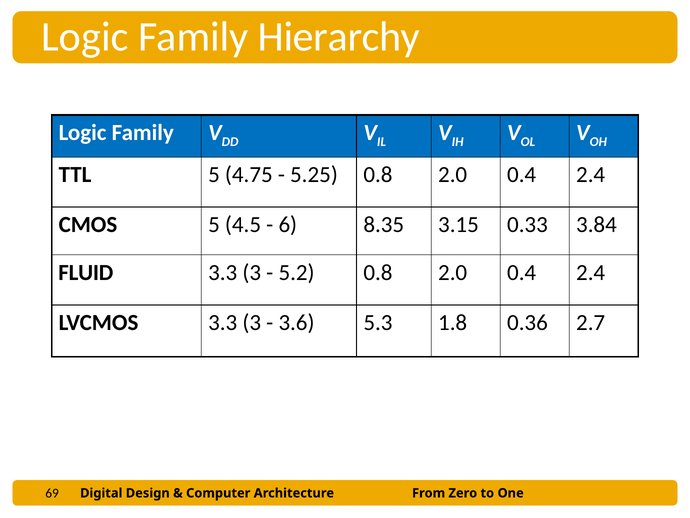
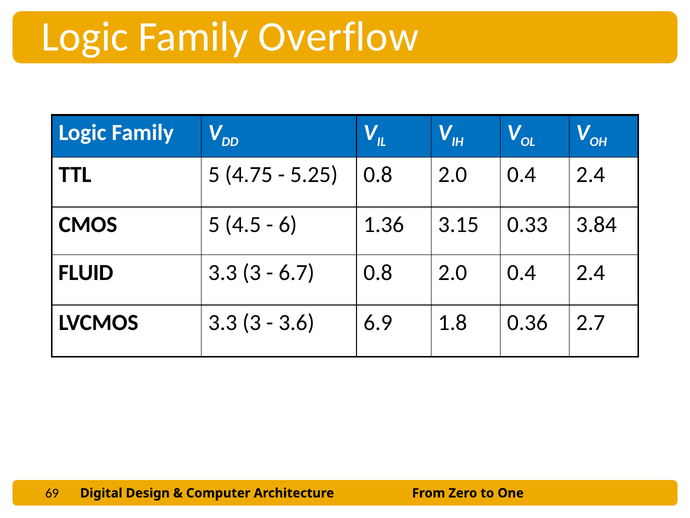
Hierarchy: Hierarchy -> Overflow
8.35: 8.35 -> 1.36
5.2: 5.2 -> 6.7
5.3: 5.3 -> 6.9
